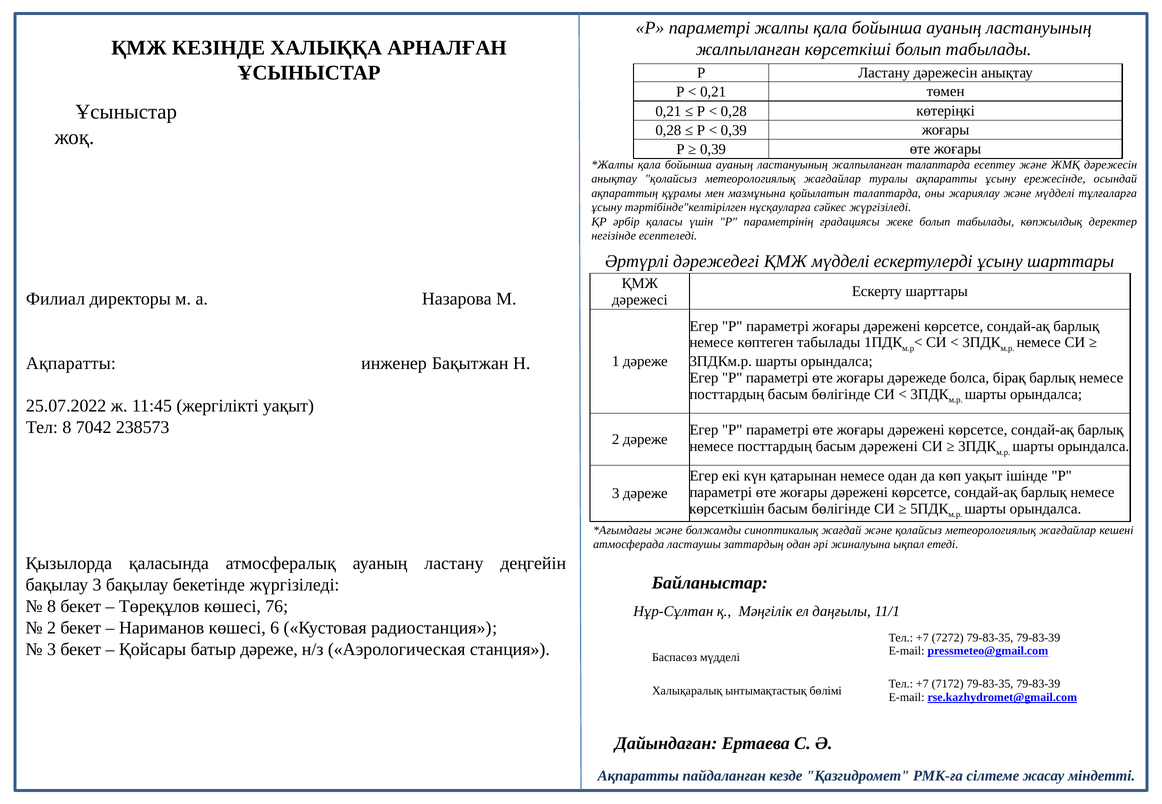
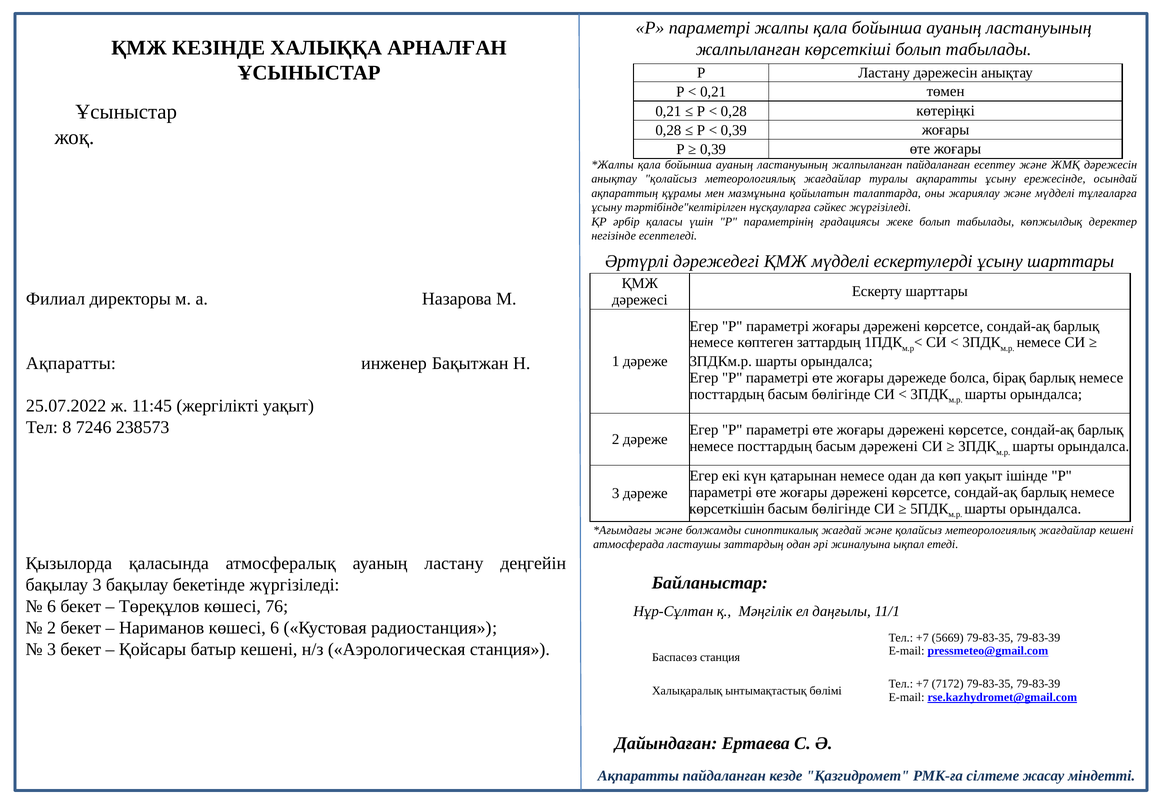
жалпыланған талаптарда: талаптарда -> пайдаланған
көптеген табылады: табылады -> заттардың
7042: 7042 -> 7246
8 at (52, 607): 8 -> 6
7272: 7272 -> 5669
батыр дәреже: дәреже -> кешені
Баспасөз мүдделі: мүдделі -> станция
